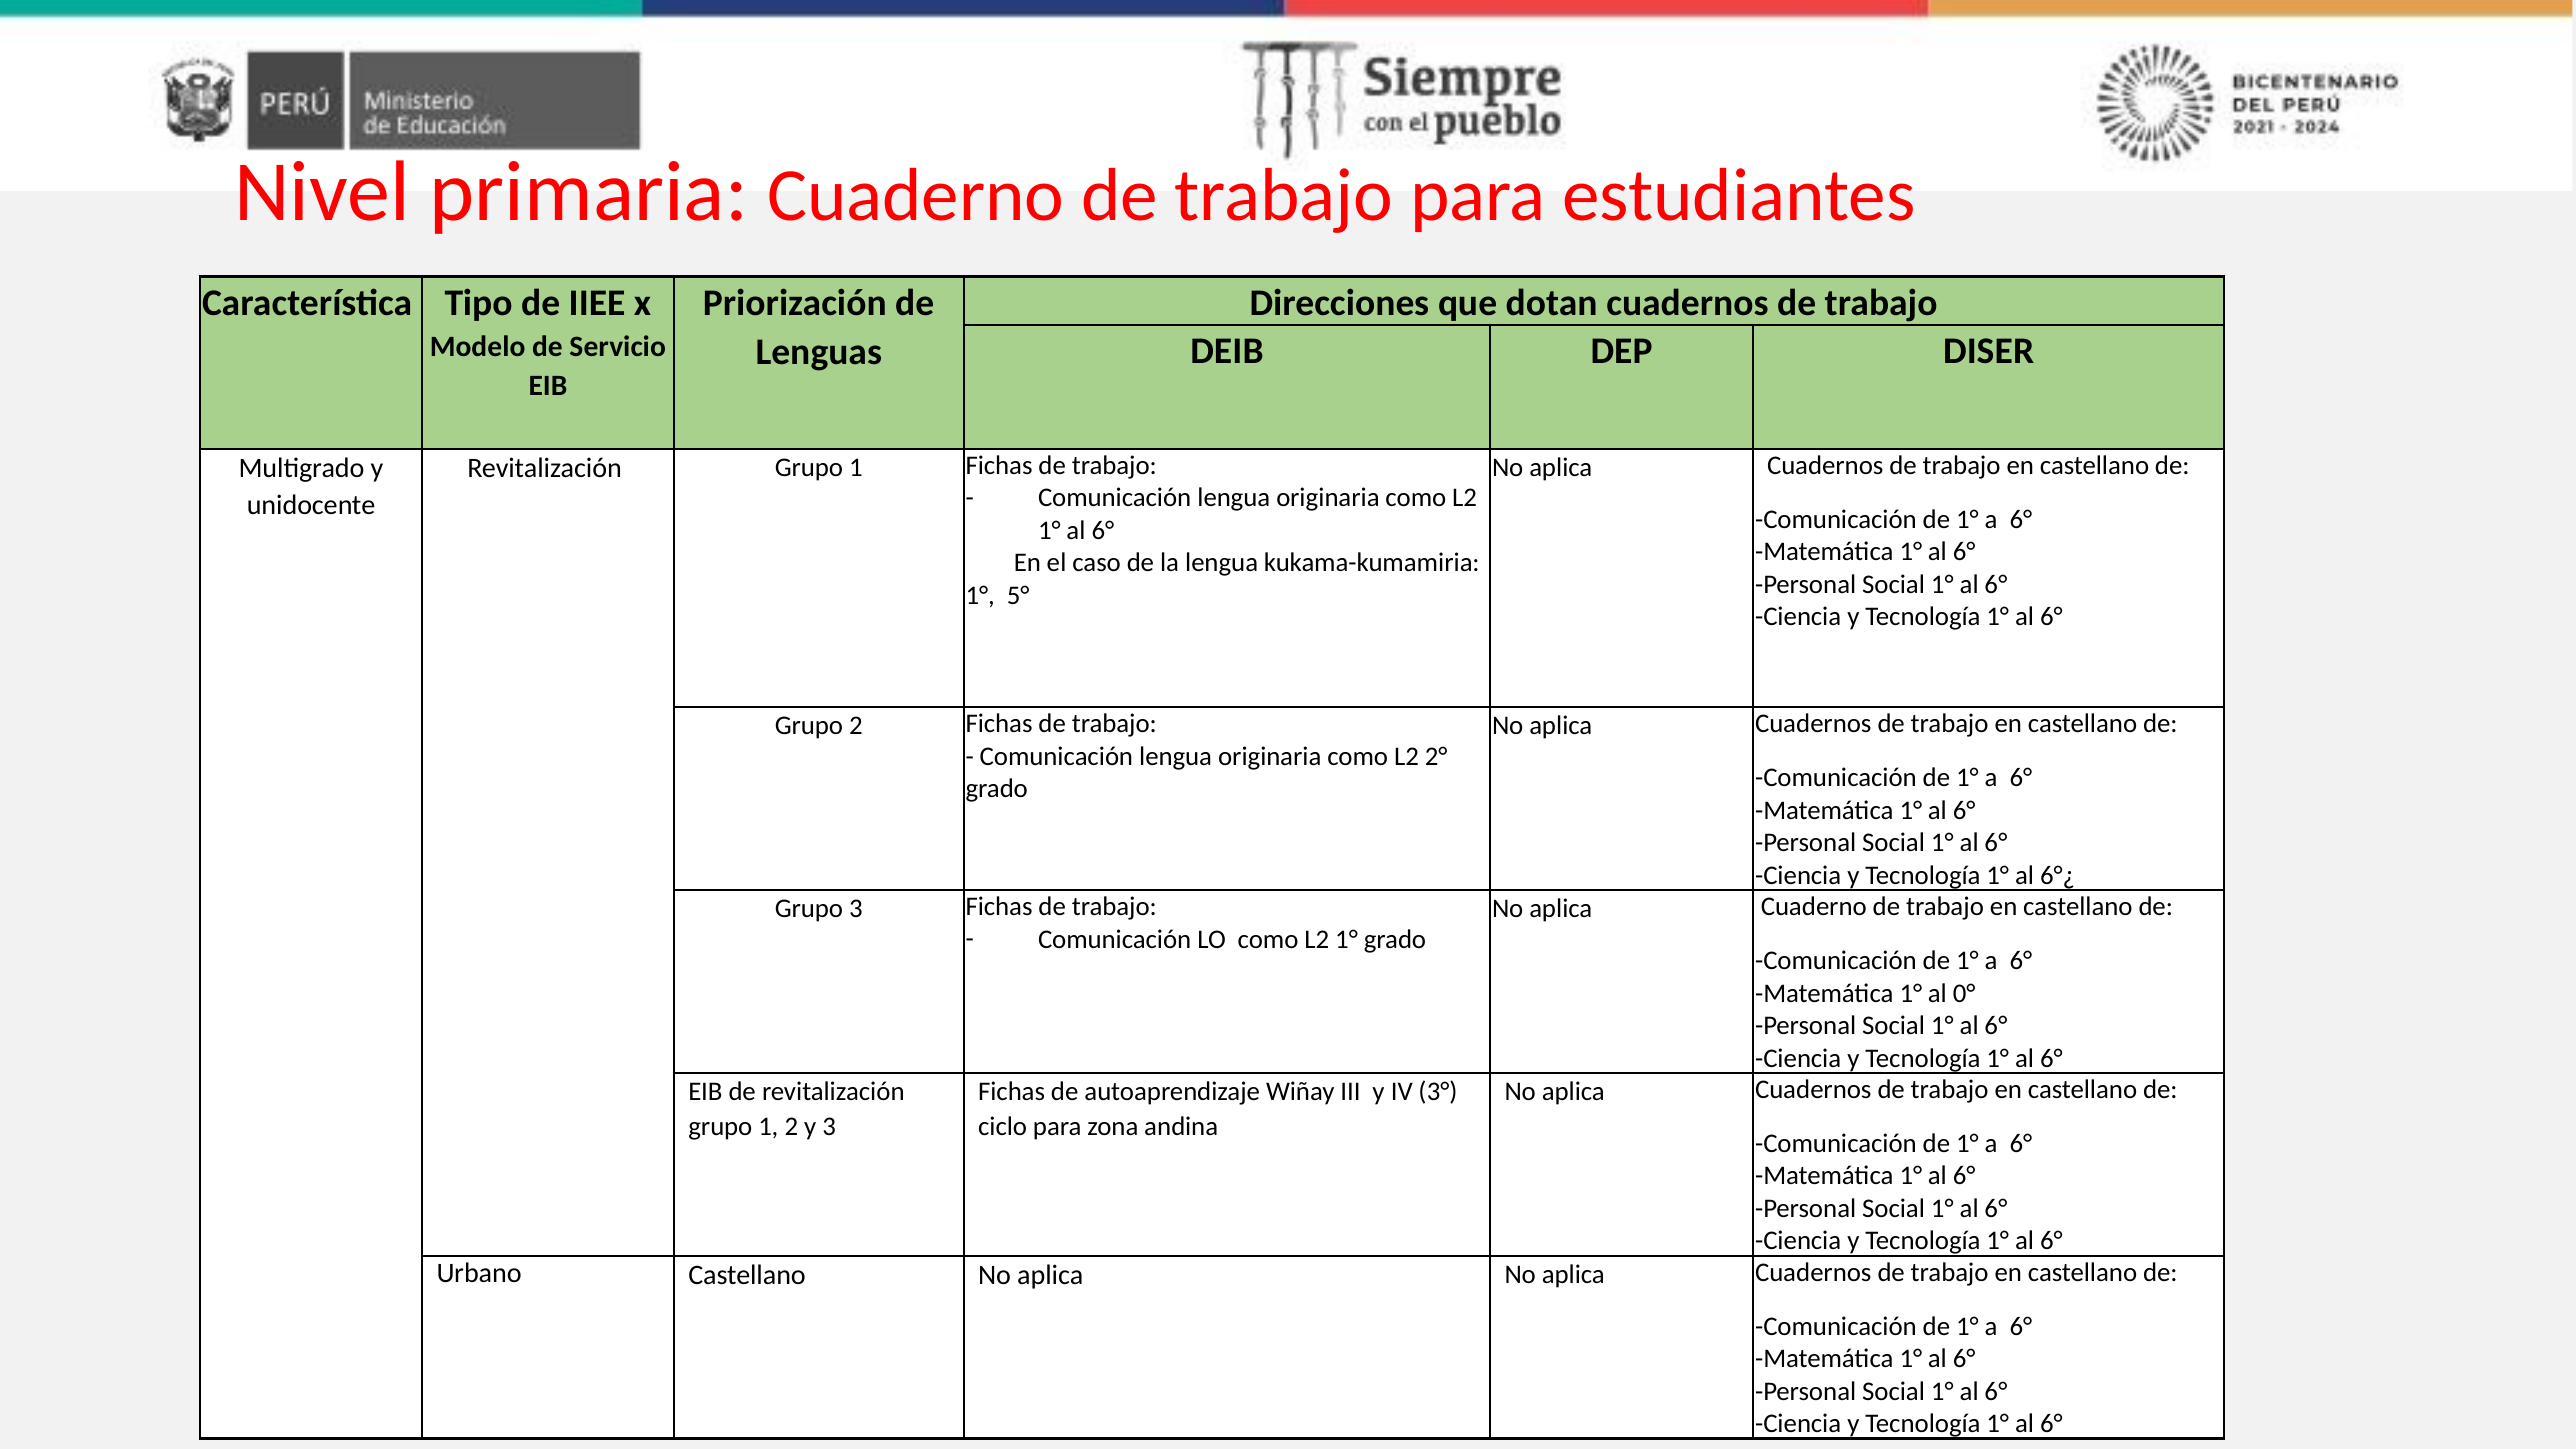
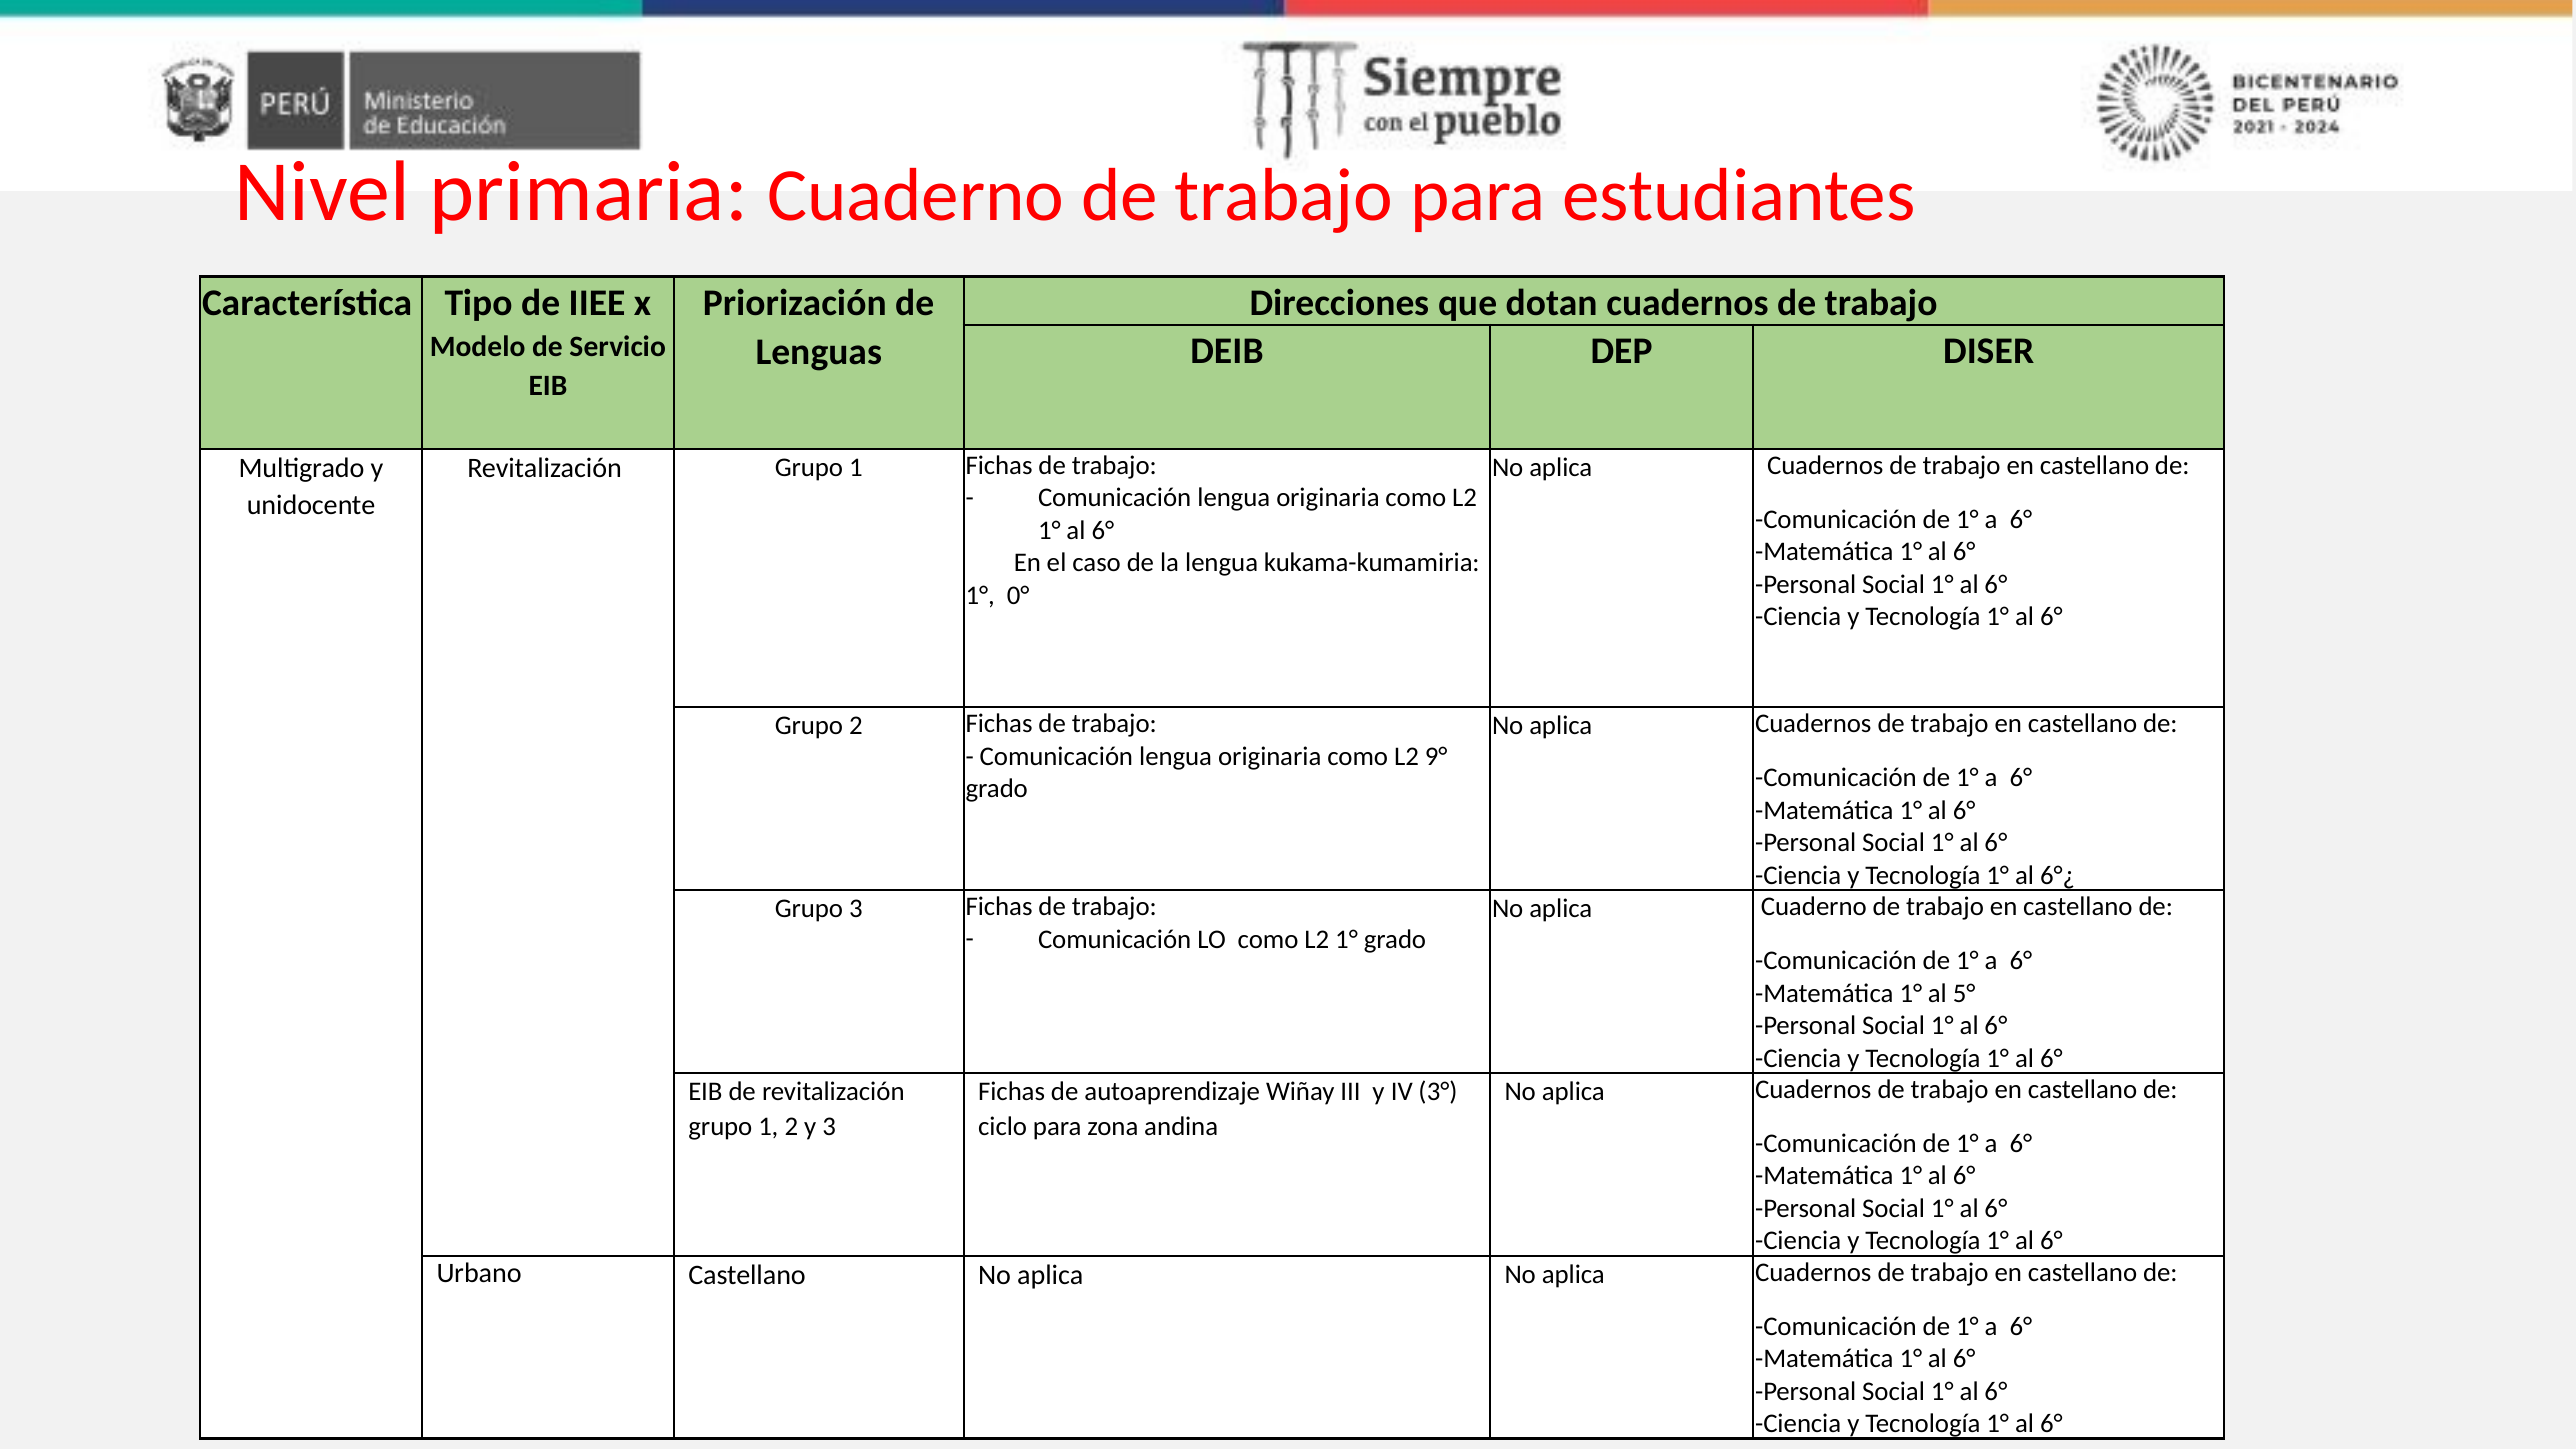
5°: 5° -> 0°
2°: 2° -> 9°
0°: 0° -> 5°
